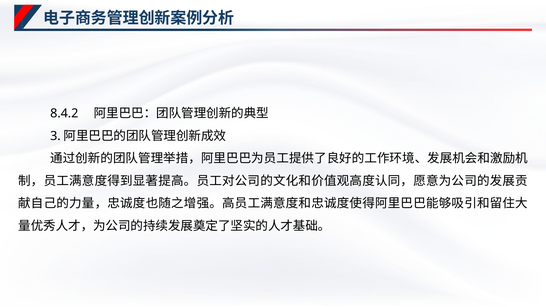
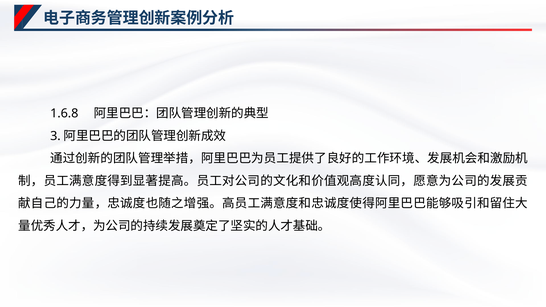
8.4.2: 8.4.2 -> 1.6.8
